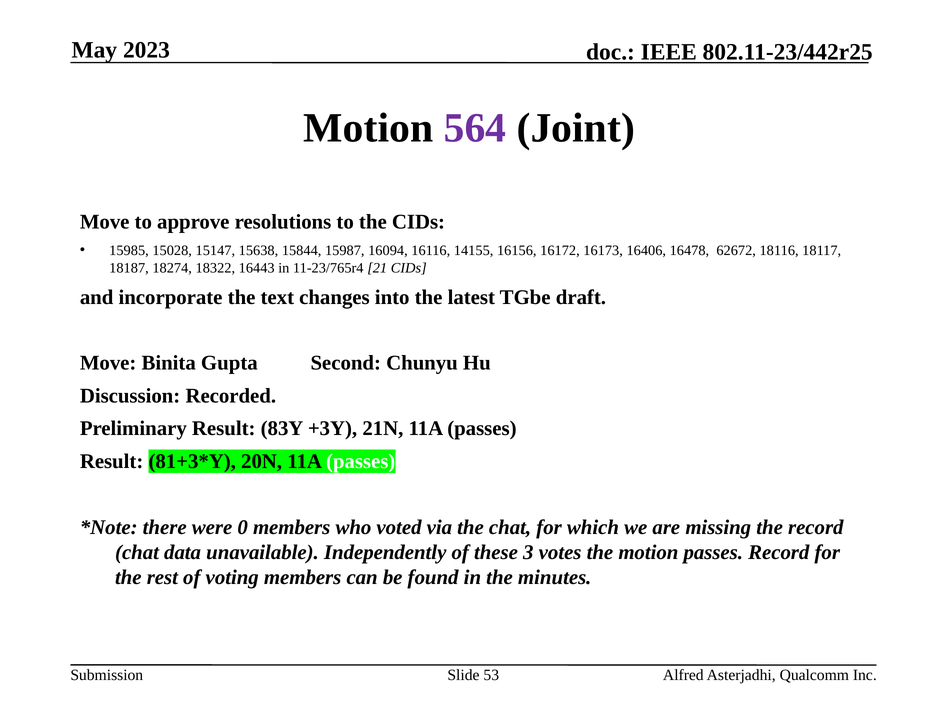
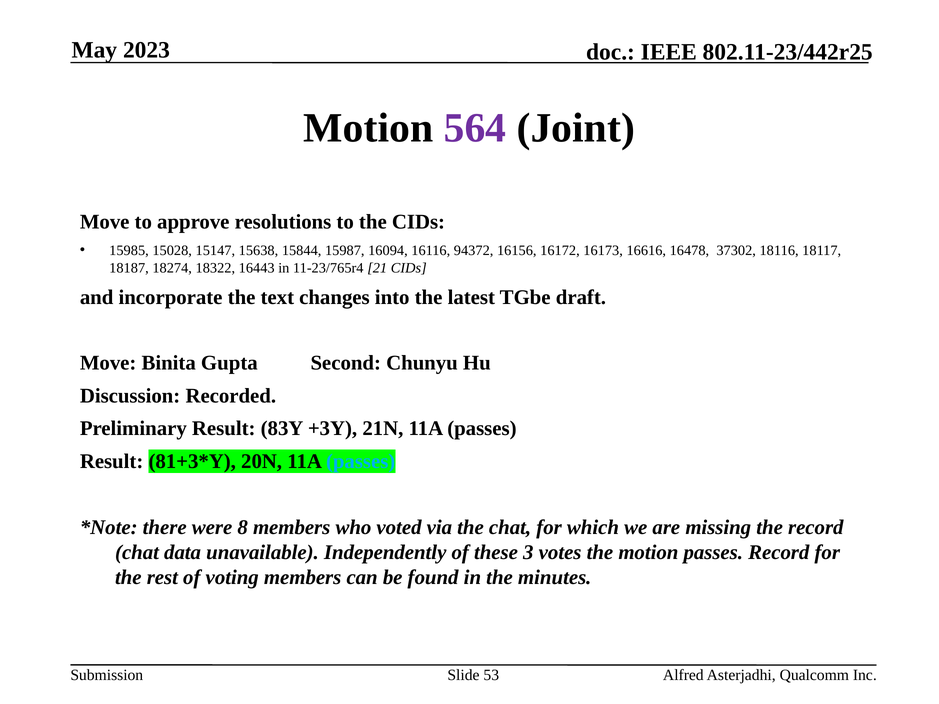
14155: 14155 -> 94372
16406: 16406 -> 16616
62672: 62672 -> 37302
passes at (361, 462) colour: white -> light blue
0: 0 -> 8
